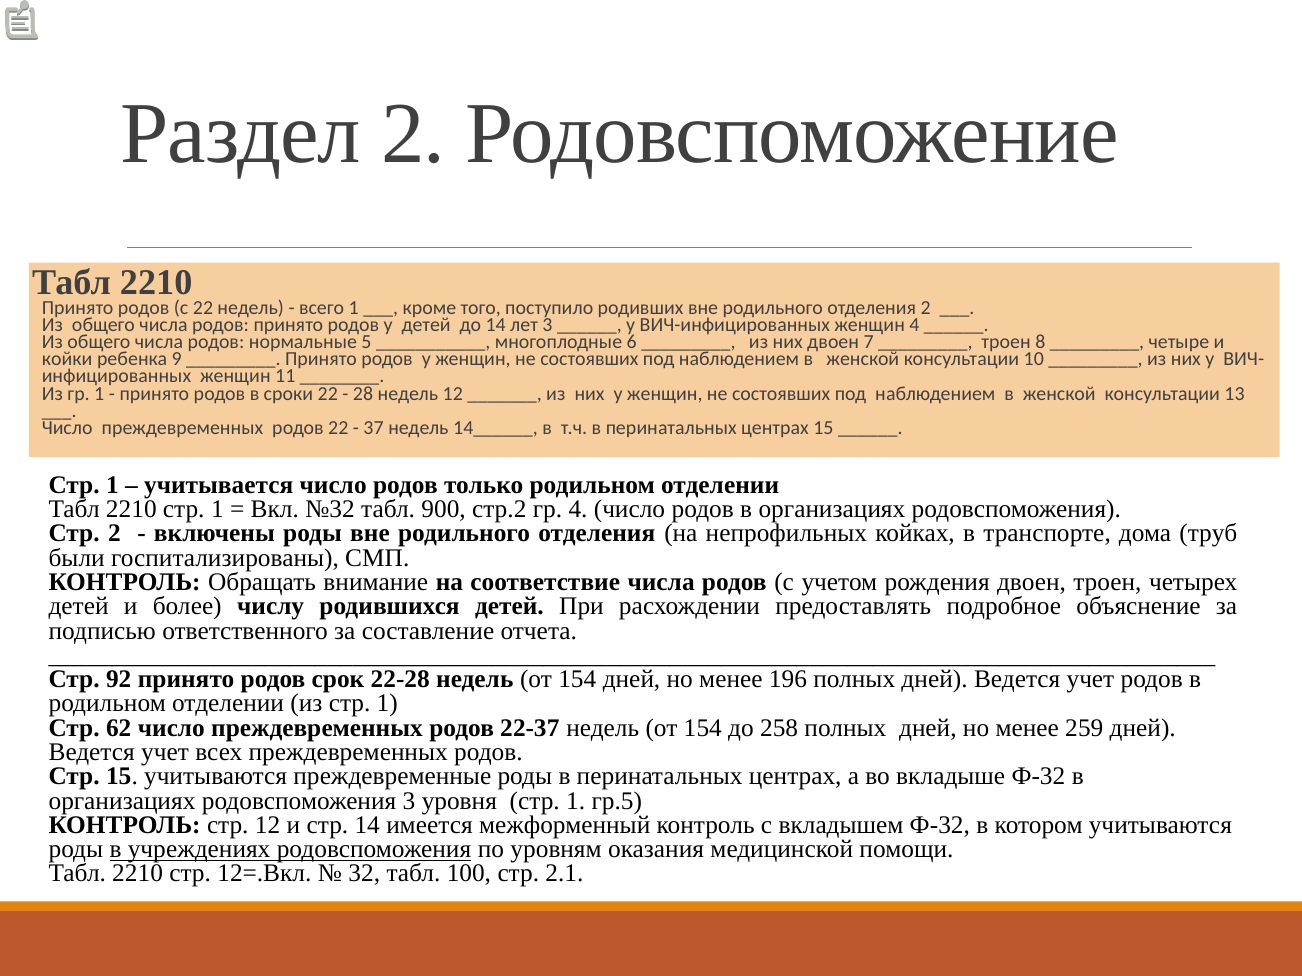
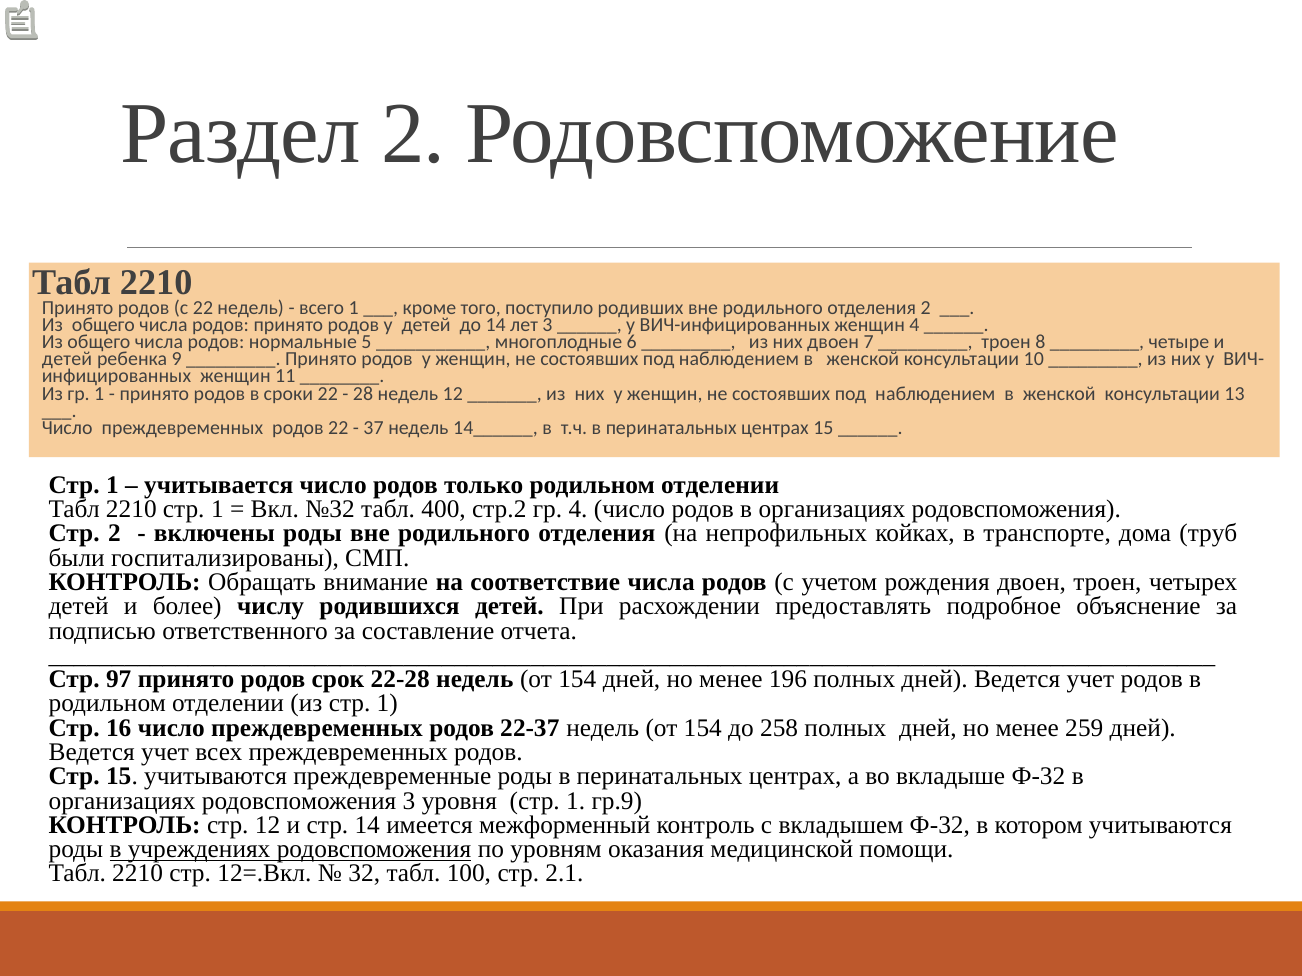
койки at (67, 359): койки -> детей
900: 900 -> 400
92: 92 -> 97
62: 62 -> 16
гр.5: гр.5 -> гр.9
